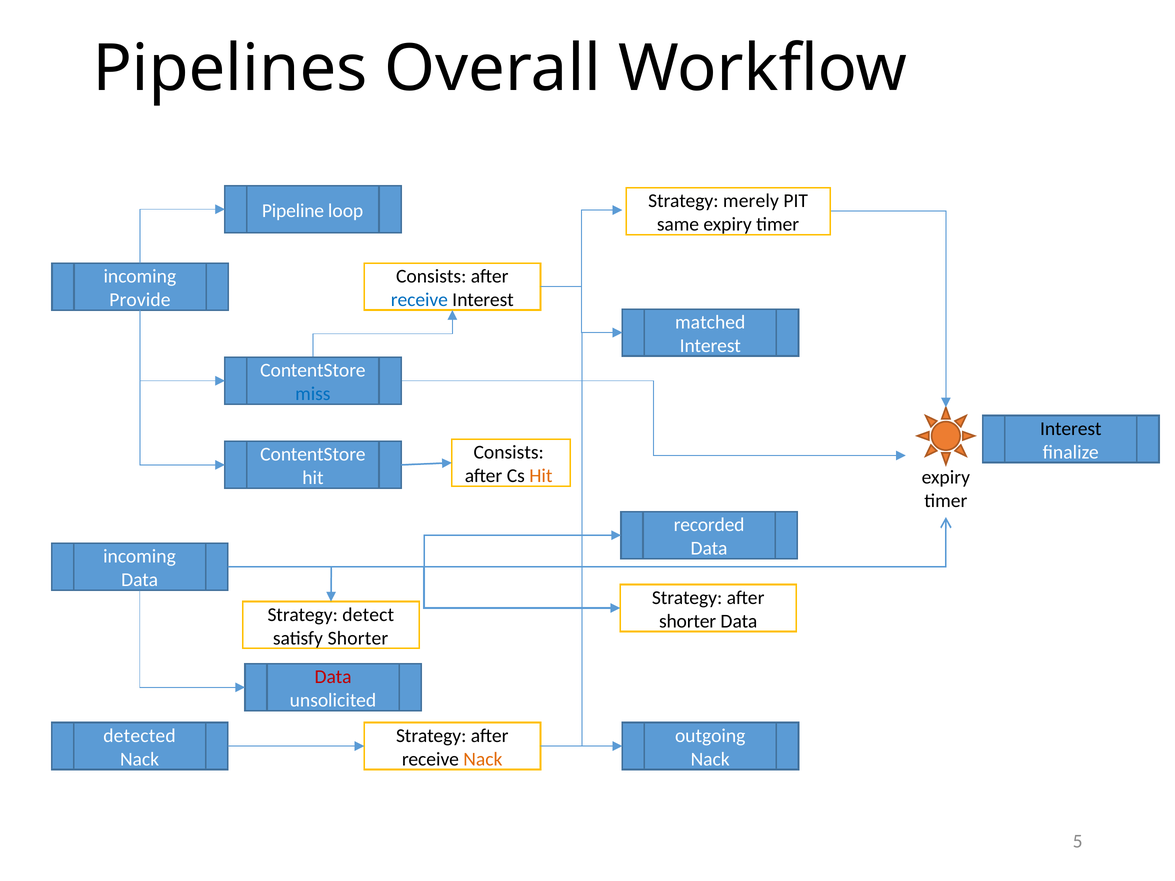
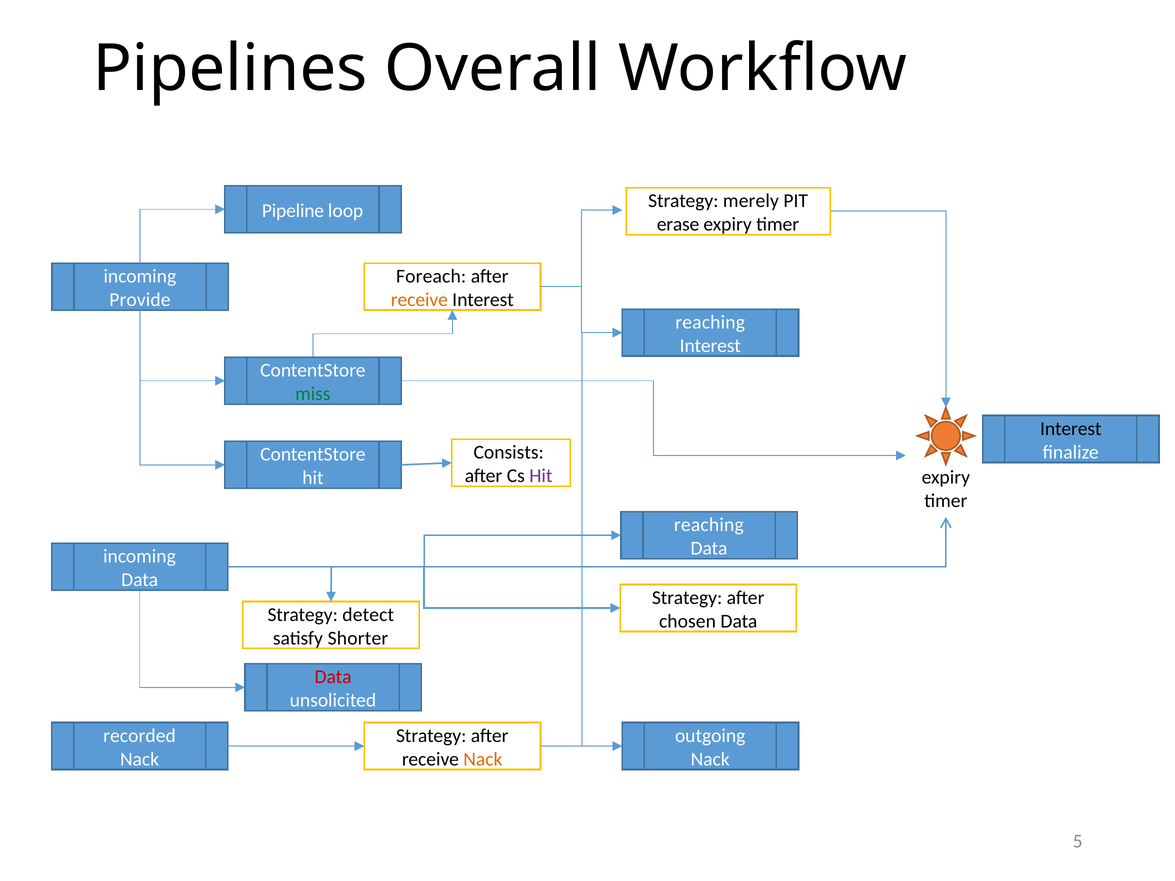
same: same -> erase
Consists at (431, 276): Consists -> Foreach
receive at (419, 300) colour: blue -> orange
matched at (710, 322): matched -> reaching
miss colour: blue -> green
Hit at (541, 476) colour: orange -> purple
recorded at (709, 525): recorded -> reaching
shorter at (688, 621): shorter -> chosen
detected: detected -> recorded
